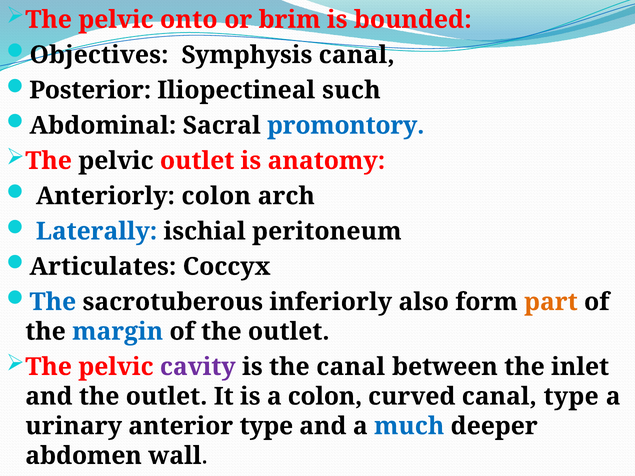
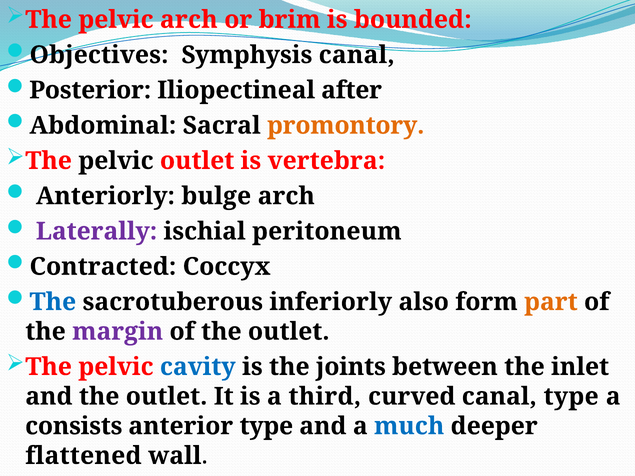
pelvic onto: onto -> arch
such: such -> after
promontory colour: blue -> orange
anatomy: anatomy -> vertebra
Anteriorly colon: colon -> bulge
Laterally colour: blue -> purple
Articulates: Articulates -> Contracted
margin colour: blue -> purple
cavity colour: purple -> blue
the canal: canal -> joints
a colon: colon -> third
urinary: urinary -> consists
abdomen: abdomen -> flattened
